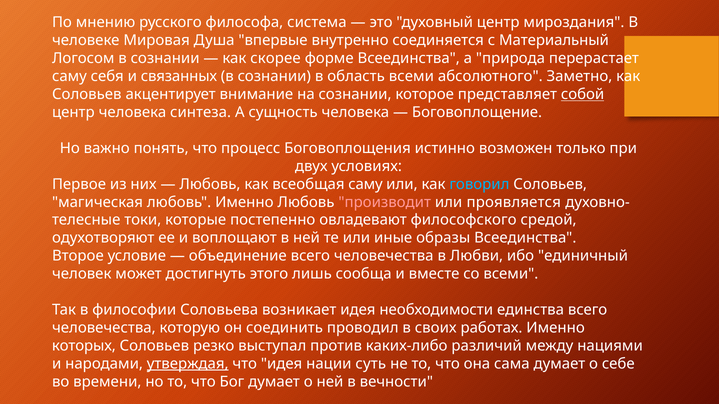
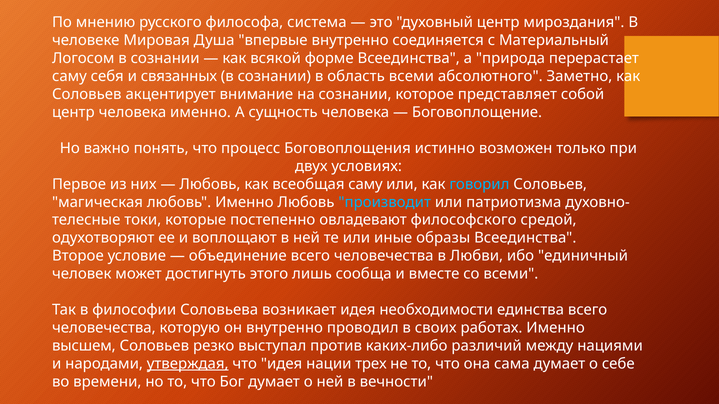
скорее: скорее -> всякой
собой underline: present -> none
человека синтеза: синтеза -> именно
производит colour: pink -> light blue
проявляется: проявляется -> патриотизма
он соединить: соединить -> внутренно
которых: которых -> высшем
суть: суть -> трех
